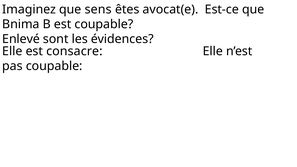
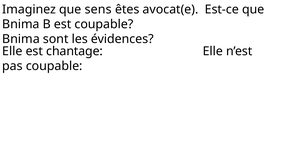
Enlevé at (21, 39): Enlevé -> Bnima
consacre: consacre -> chantage
